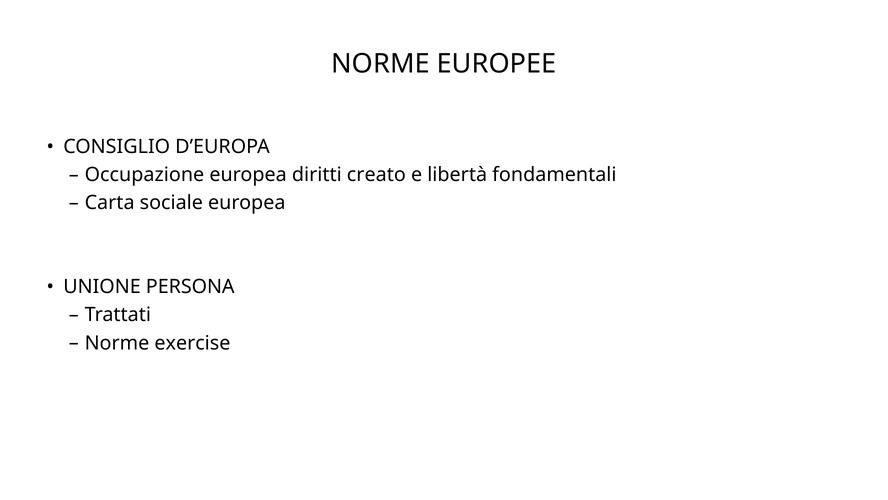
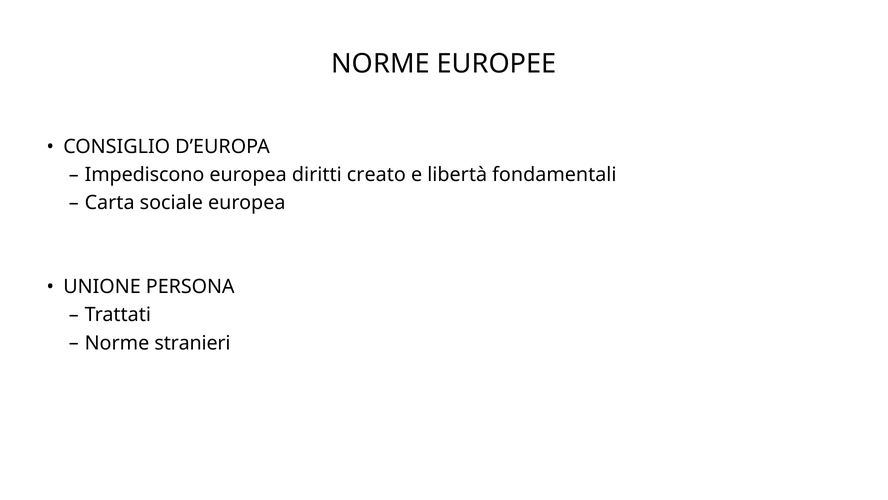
Occupazione: Occupazione -> Impediscono
exercise: exercise -> stranieri
